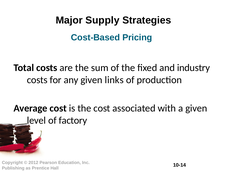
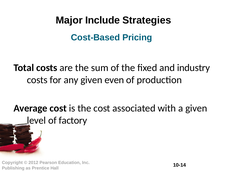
Supply: Supply -> Include
links: links -> even
